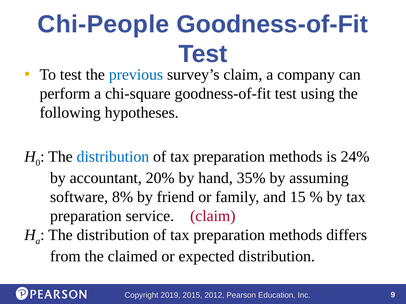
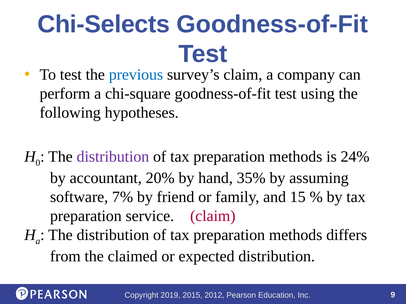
Chi-People: Chi-People -> Chi-Selects
distribution at (113, 157) colour: blue -> purple
8%: 8% -> 7%
